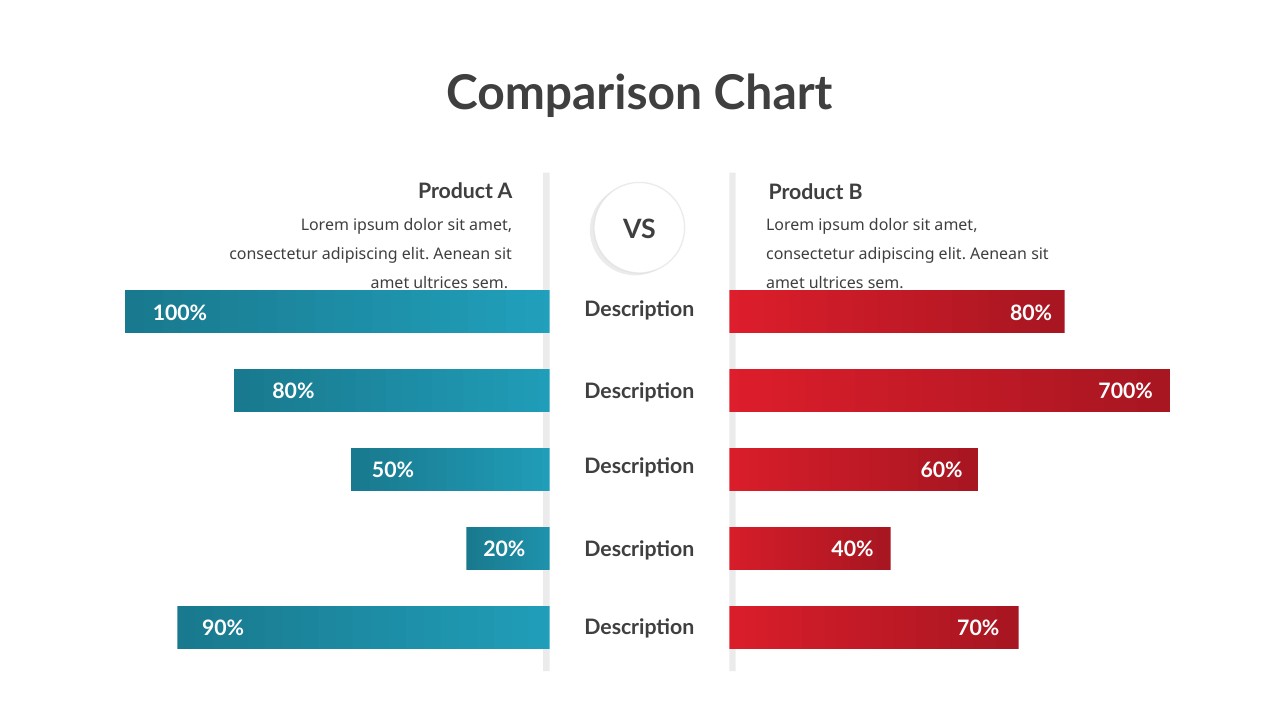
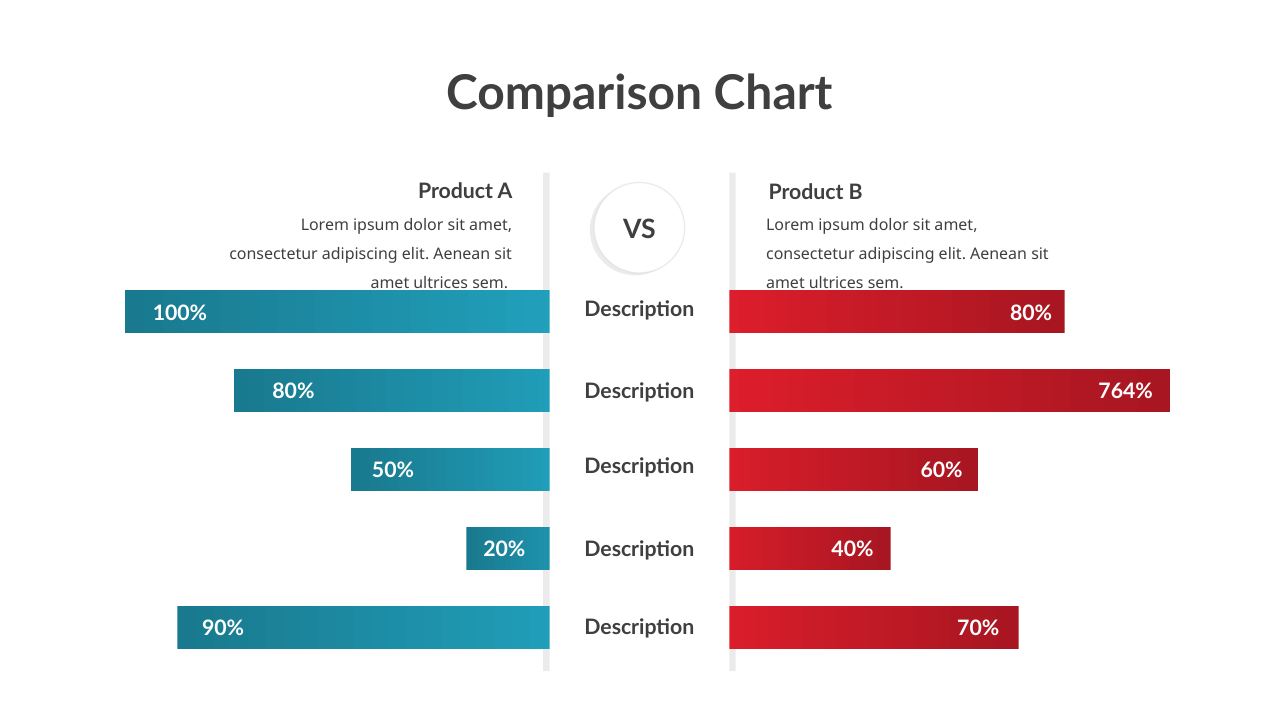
700%: 700% -> 764%
